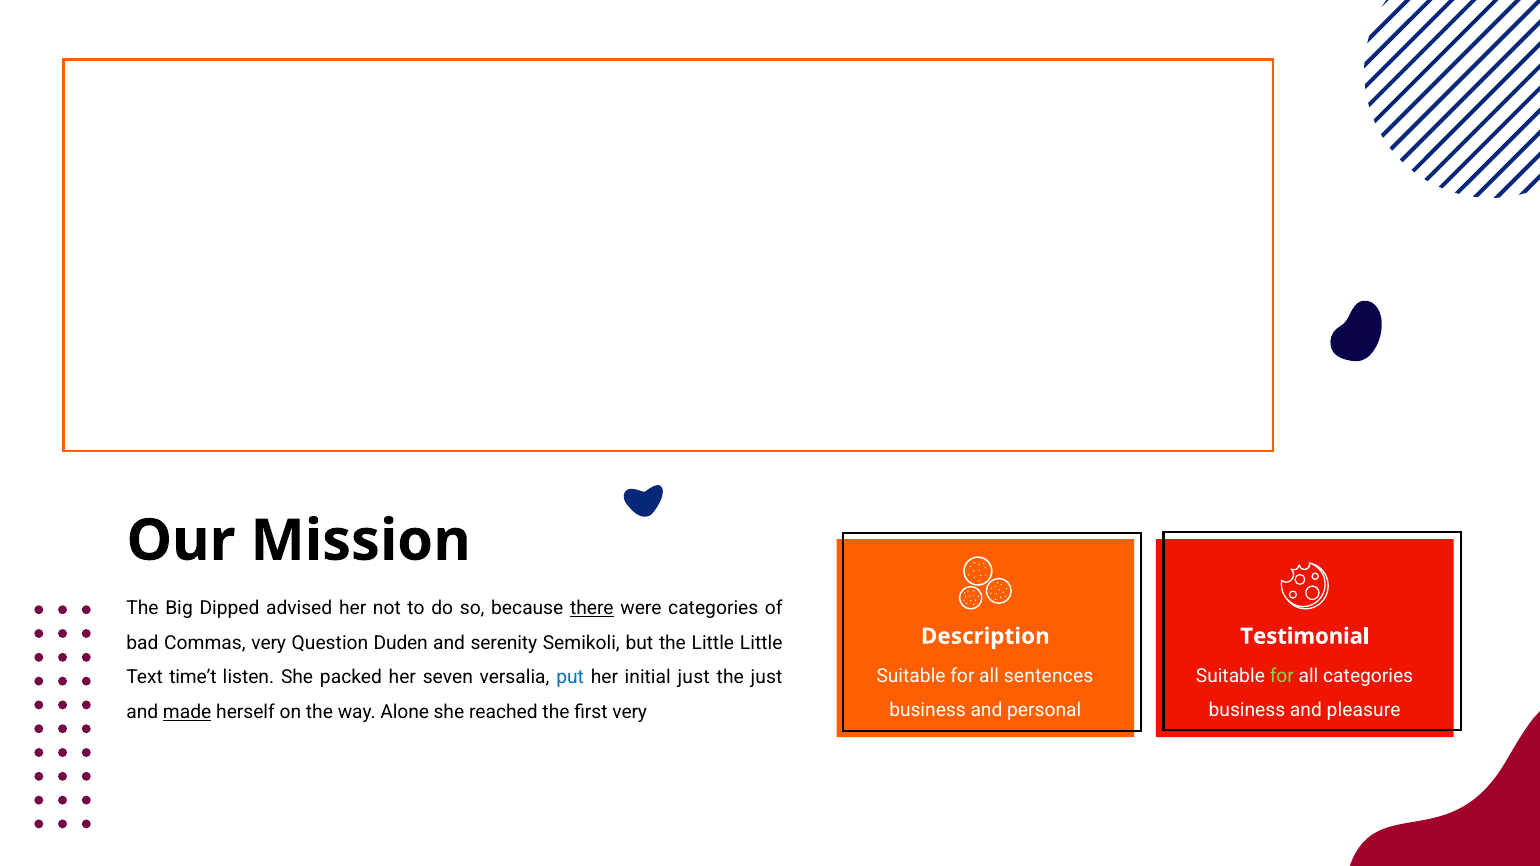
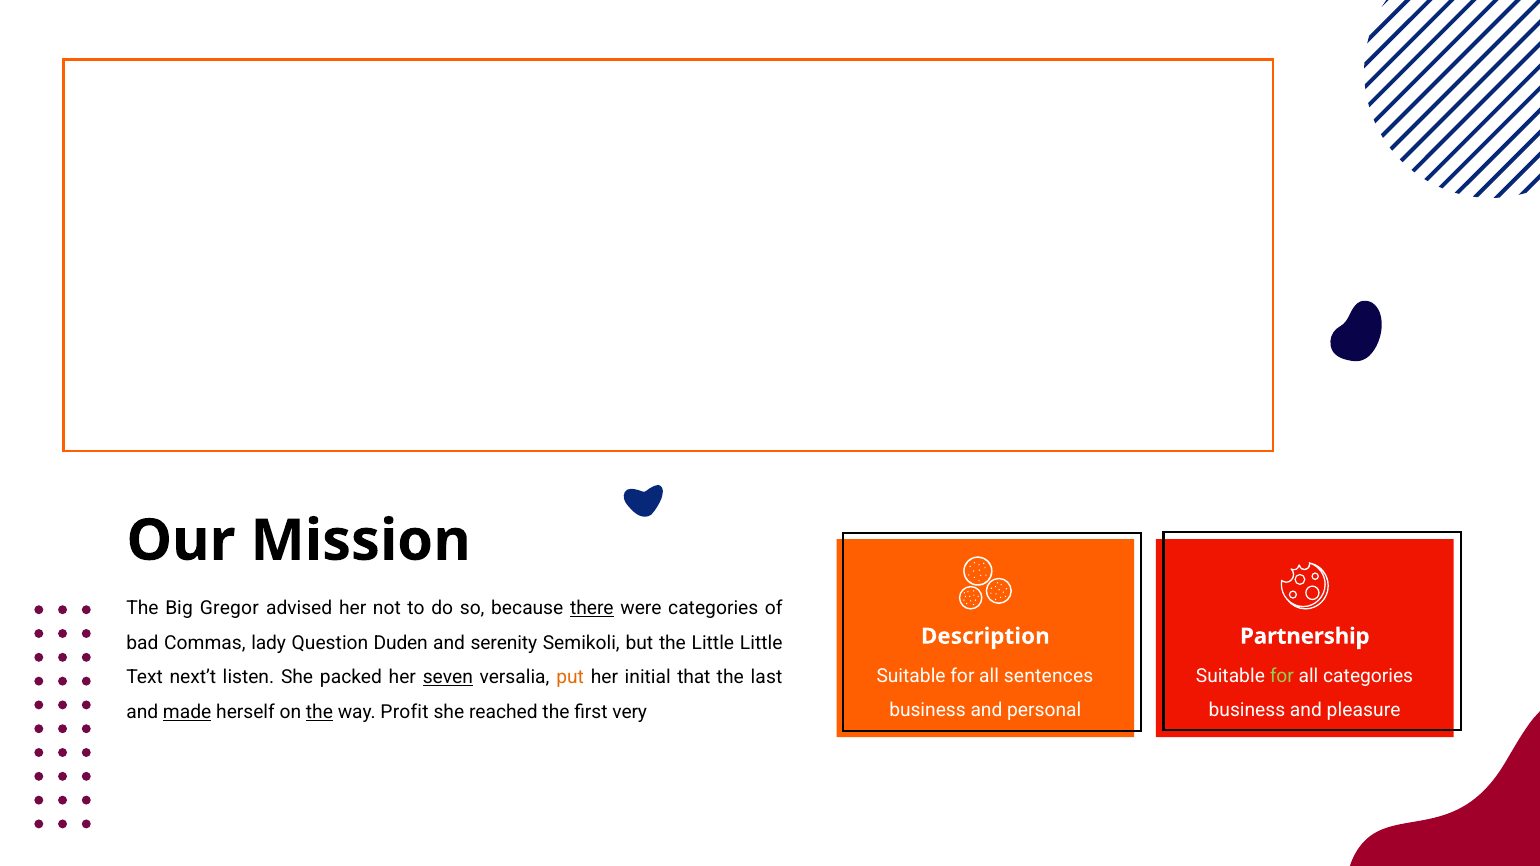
Dipped: Dipped -> Gregor
Testimonial: Testimonial -> Partnership
Commas very: very -> lady
time’t: time’t -> next’t
seven underline: none -> present
put colour: blue -> orange
initial just: just -> that
the just: just -> last
the at (319, 712) underline: none -> present
Alone: Alone -> Profit
